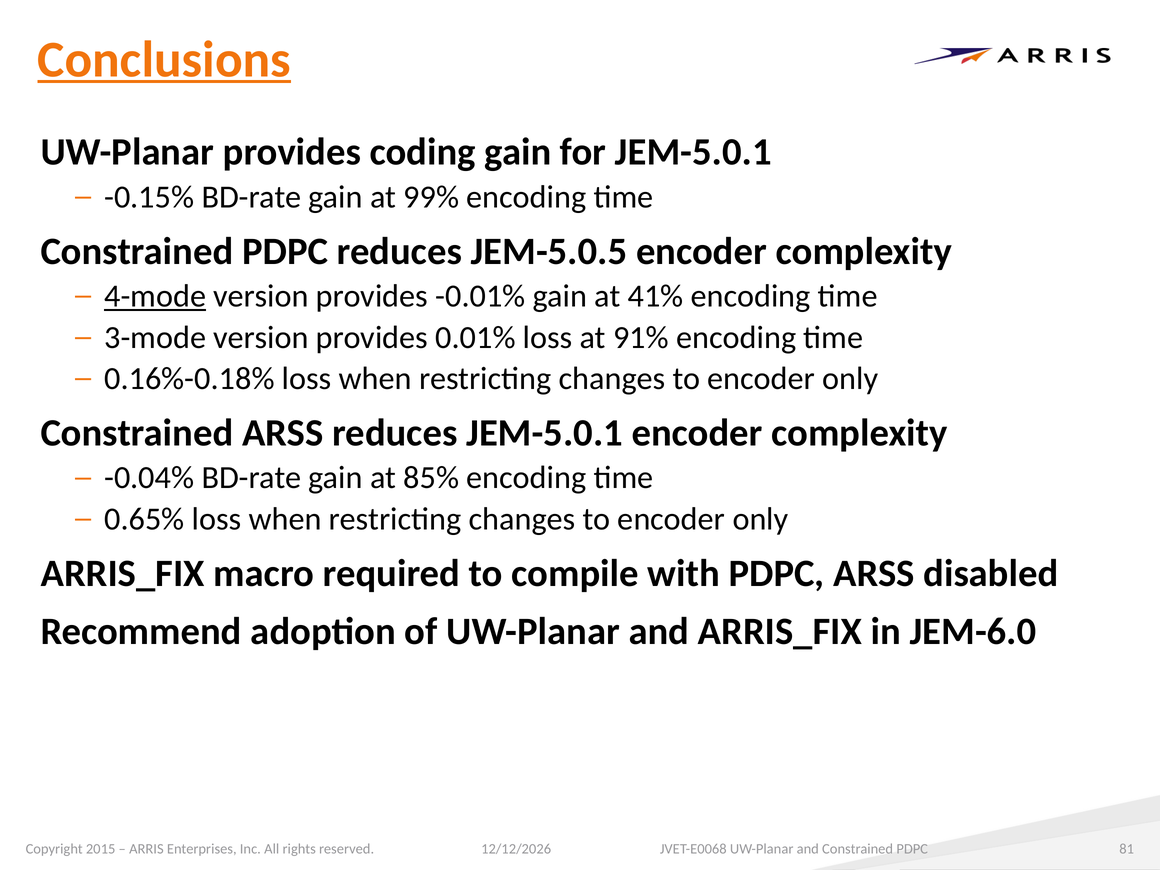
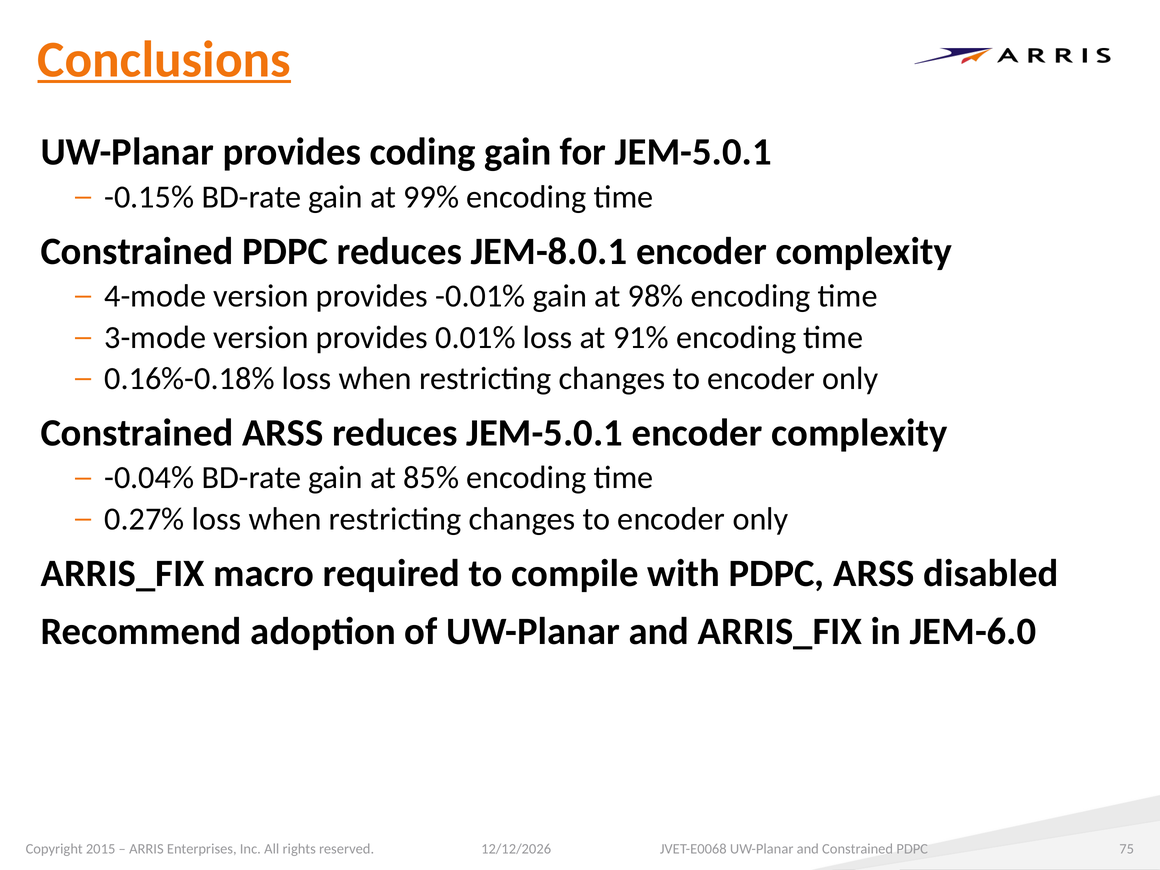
JEM-5.0.5: JEM-5.0.5 -> JEM-8.0.1
4-mode underline: present -> none
41%: 41% -> 98%
0.65%: 0.65% -> 0.27%
81: 81 -> 75
